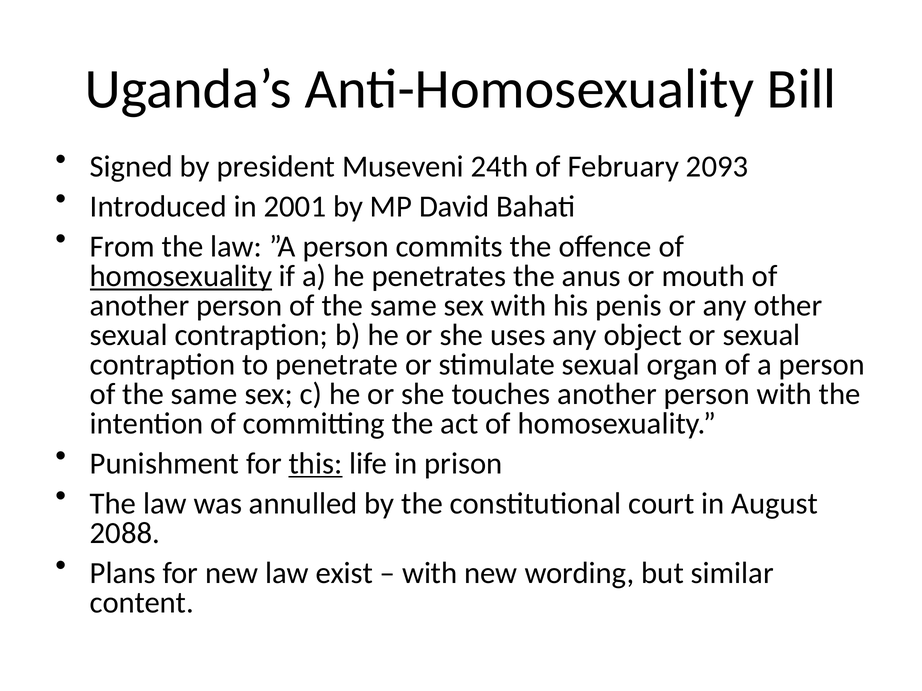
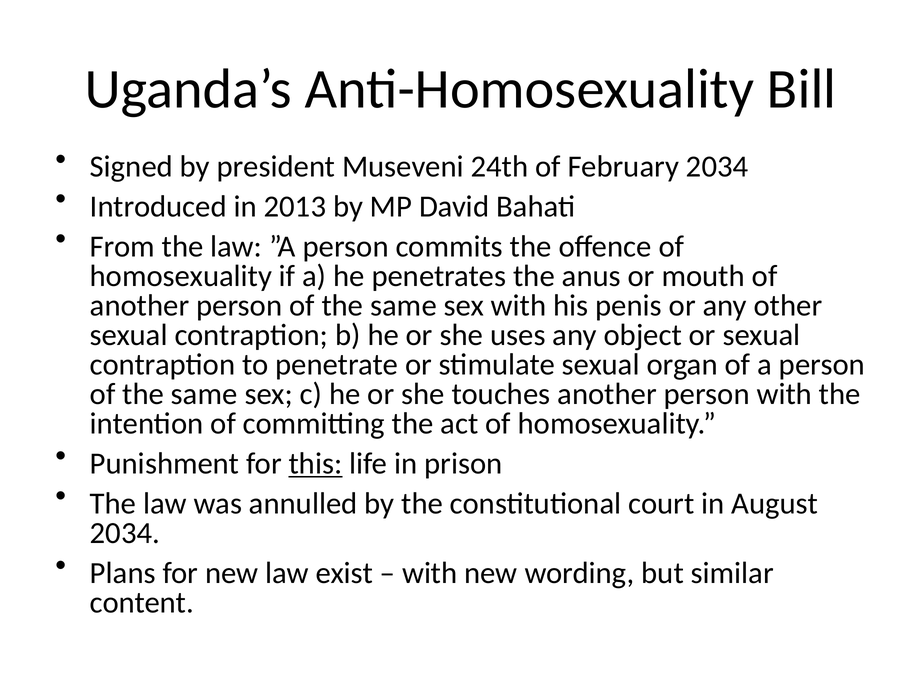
February 2093: 2093 -> 2034
2001: 2001 -> 2013
homosexuality at (181, 276) underline: present -> none
2088 at (125, 533): 2088 -> 2034
